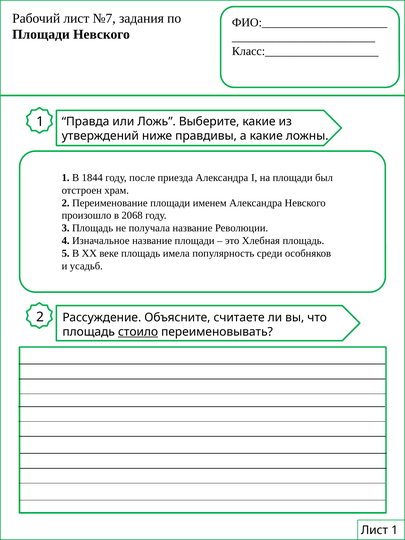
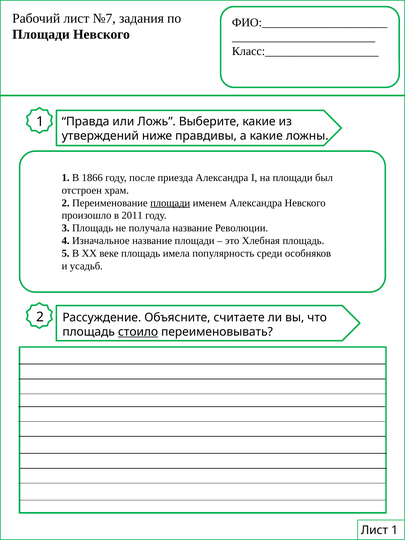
1844: 1844 -> 1866
площади at (170, 203) underline: none -> present
2068: 2068 -> 2011
